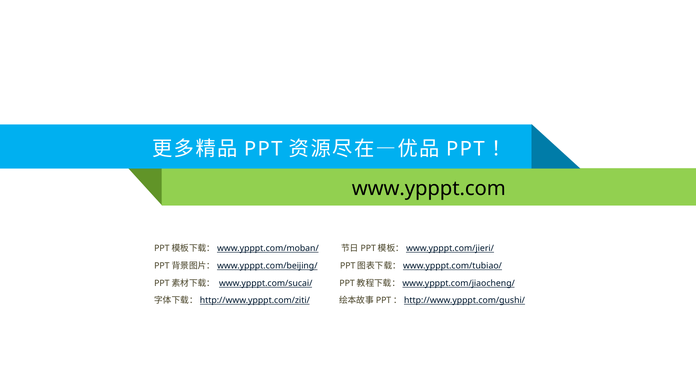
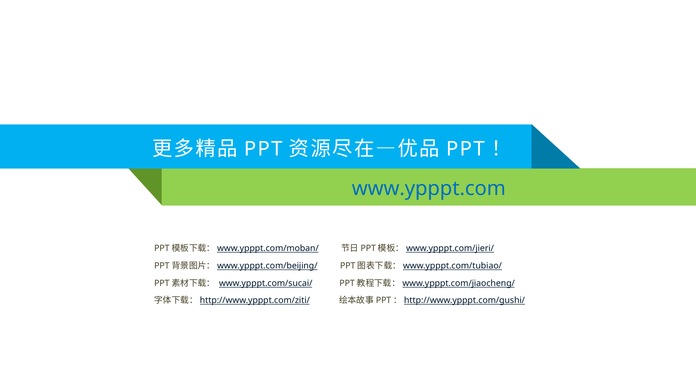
www.ypppt.com colour: black -> blue
